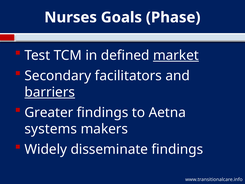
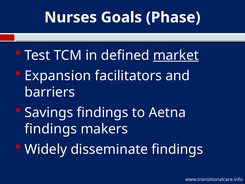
Secondary: Secondary -> Expansion
barriers underline: present -> none
Greater: Greater -> Savings
systems at (51, 129): systems -> findings
